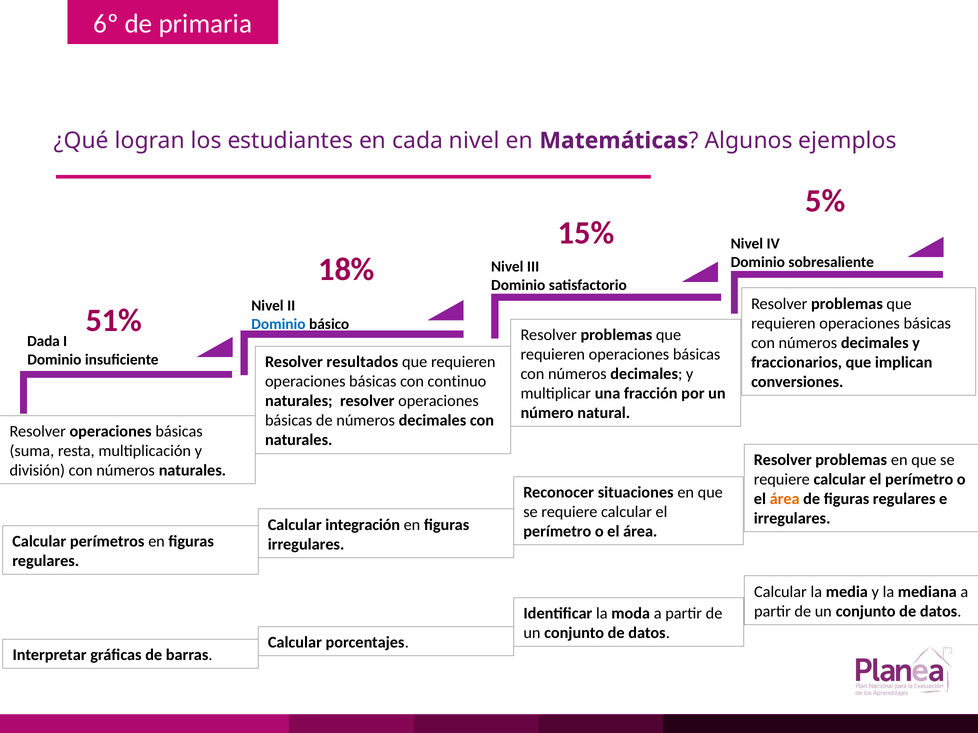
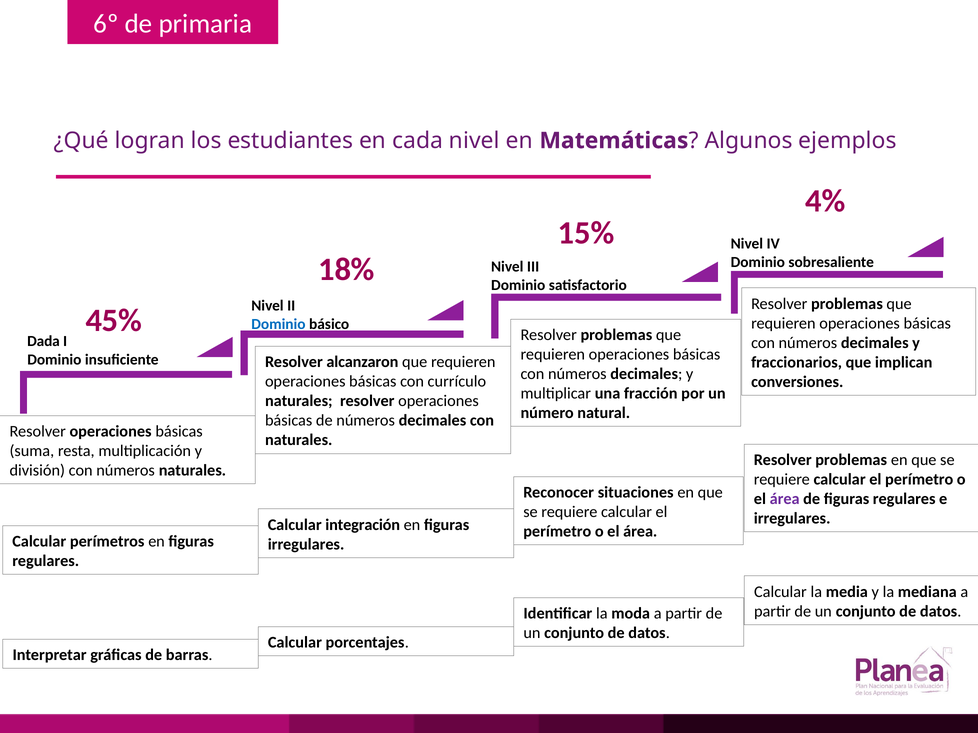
5%: 5% -> 4%
51%: 51% -> 45%
resultados: resultados -> alcanzaron
continuo: continuo -> currículo
área at (785, 499) colour: orange -> purple
